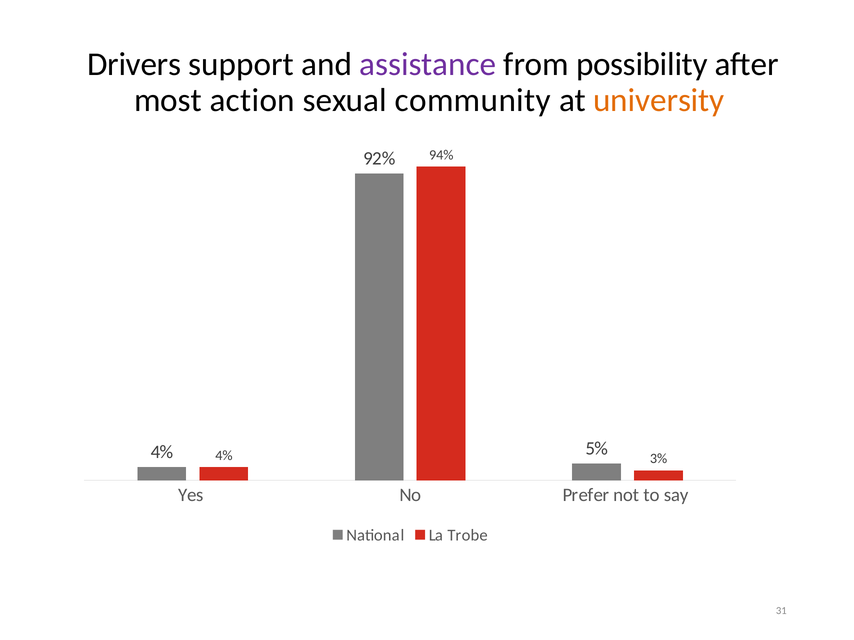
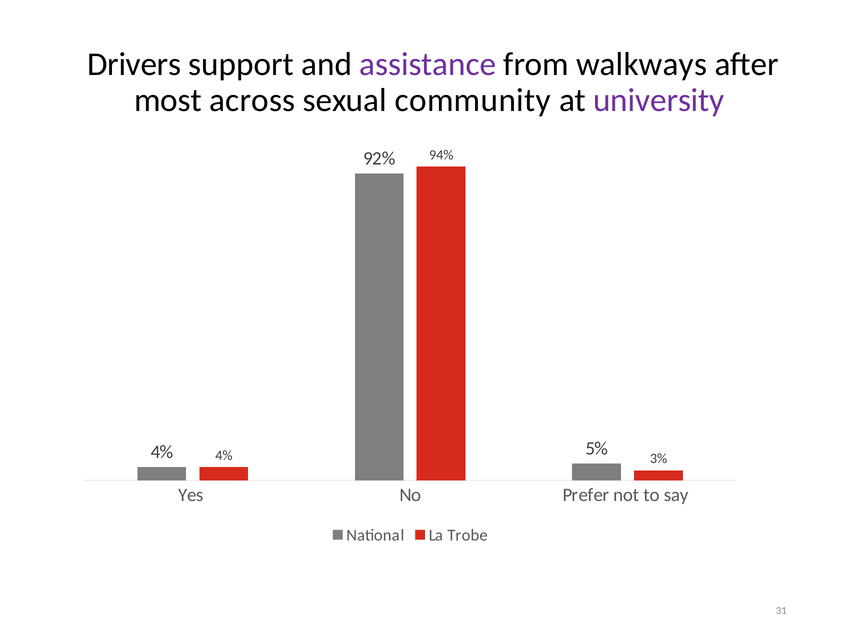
possibility: possibility -> walkways
action: action -> across
university colour: orange -> purple
